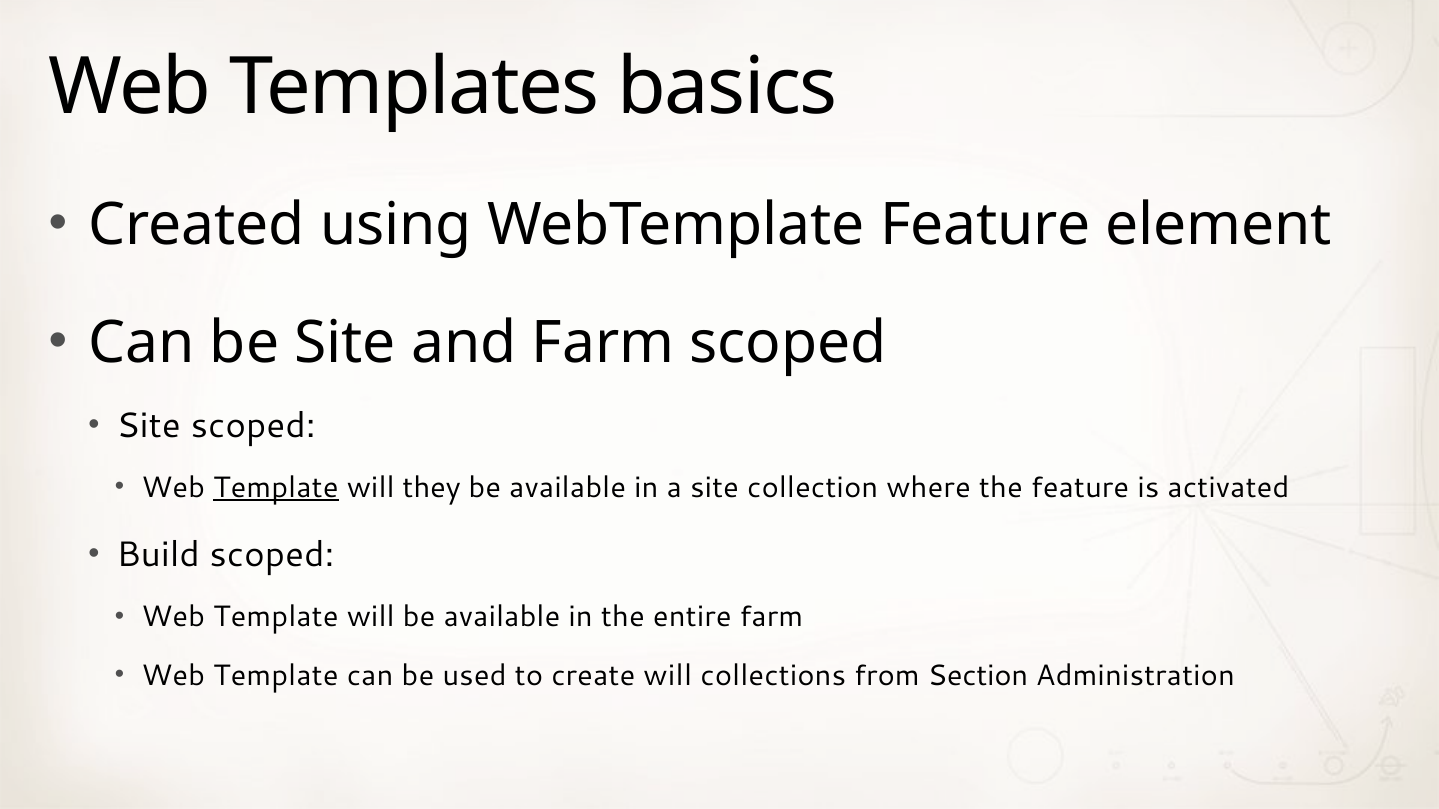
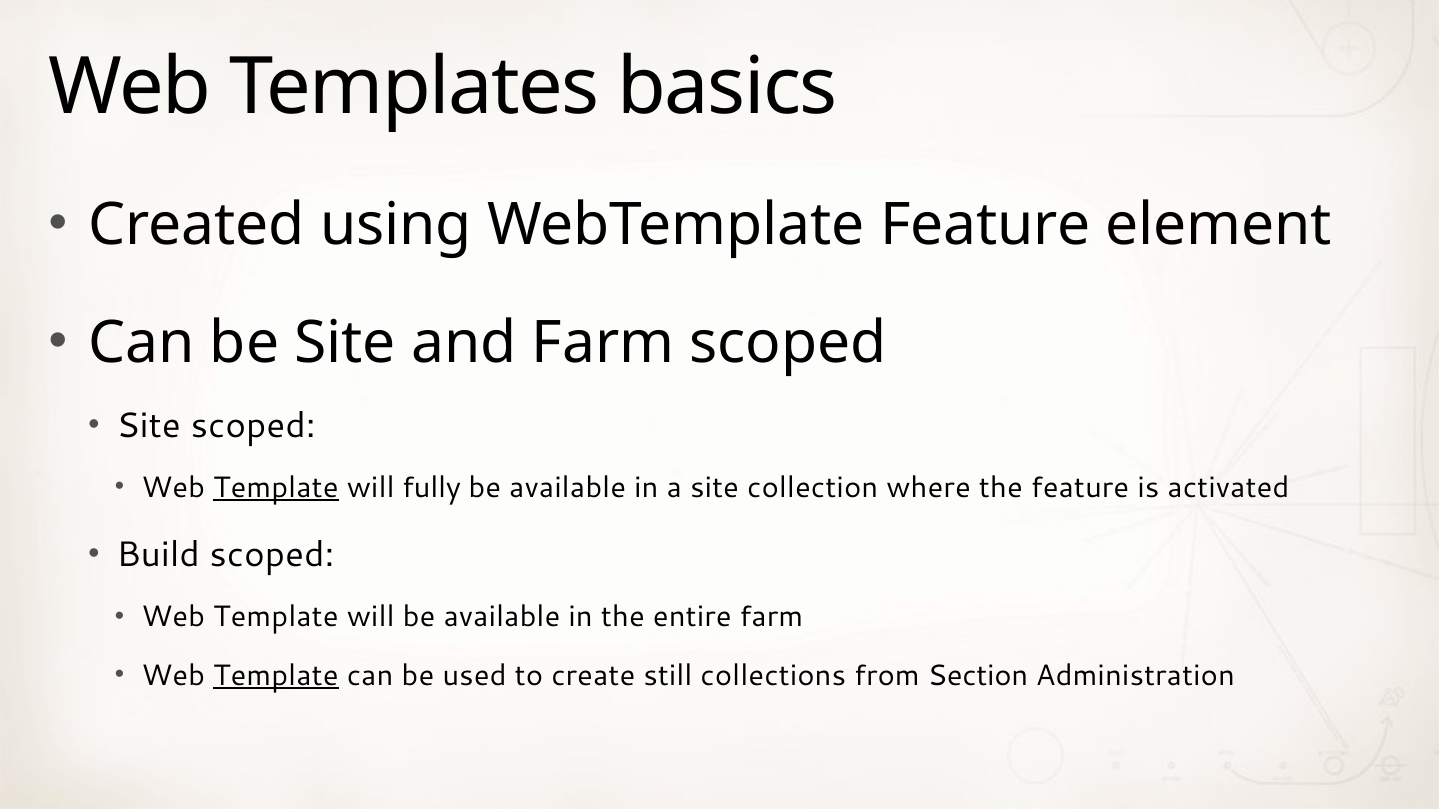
they: they -> fully
Template at (276, 676) underline: none -> present
create will: will -> still
